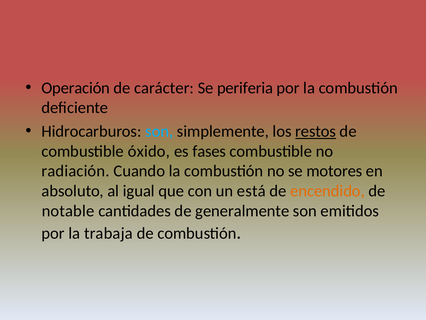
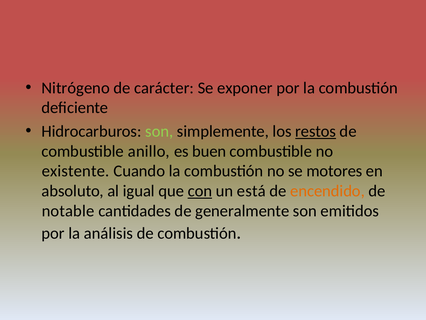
Operación: Operación -> Nitrógeno
periferia: periferia -> exponer
son at (159, 131) colour: light blue -> light green
óxido: óxido -> anillo
fases: fases -> buen
radiación: radiación -> existente
con underline: none -> present
trabaja: trabaja -> análisis
